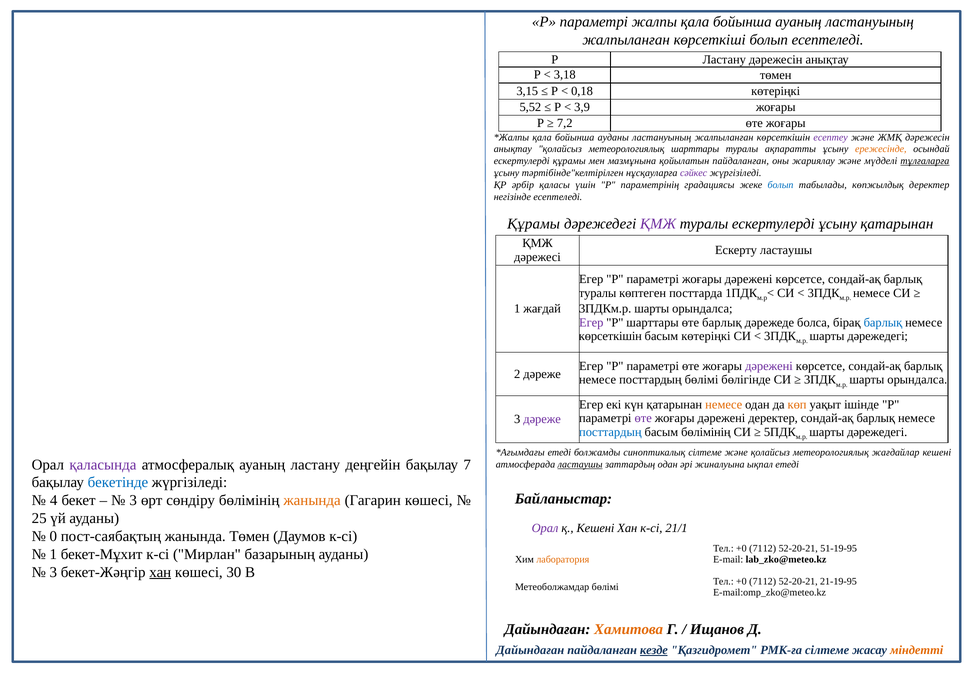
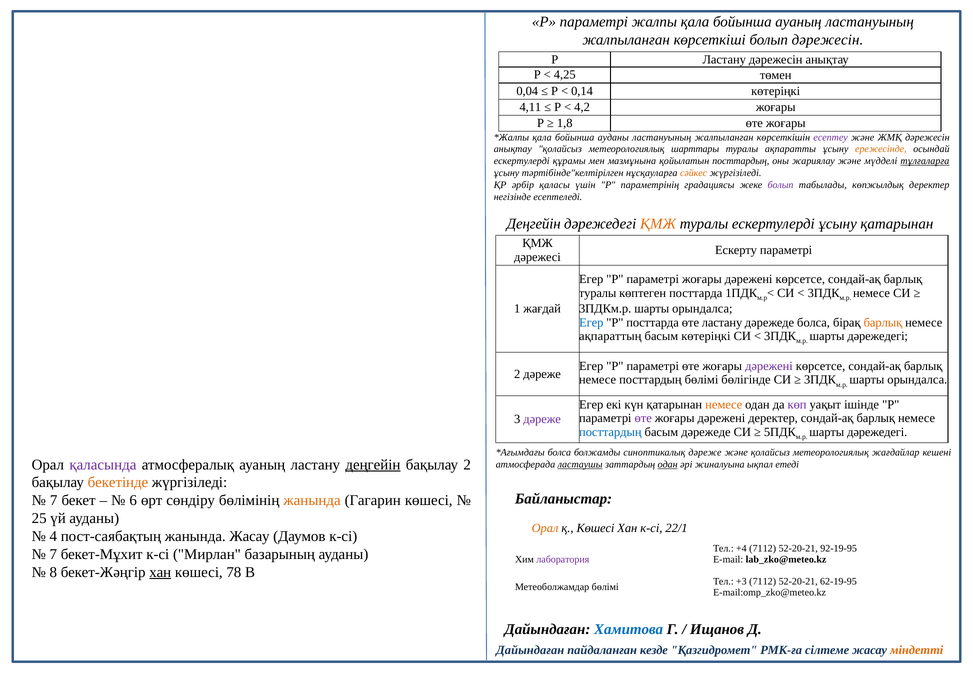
болып есептеледі: есептеледі -> дәрежесін
3,18: 3,18 -> 4,25
3,15: 3,15 -> 0,04
0,18: 0,18 -> 0,14
5,52: 5,52 -> 4,11
3,9: 3,9 -> 4,2
7,2: 7,2 -> 1,8
қойылатын пайдаланған: пайдаланған -> посттардың
сәйкес colour: purple -> orange
болып at (781, 185) colour: blue -> purple
Құрамы at (534, 224): Құрамы -> Деңгейін
ҚМЖ at (658, 224) colour: purple -> orange
Ескерту ластаушы: ластаушы -> параметрі
Егер at (591, 323) colour: purple -> blue
P шарттары: шарттары -> посттарда
өте барлық: барлық -> ластану
барлық at (883, 323) colour: blue -> orange
көрсеткішін at (610, 336): көрсеткішін -> ақпараттың
көп colour: orange -> purple
басым бөлімінің: бөлімінің -> дәрежеде
етеді at (559, 453): етеді -> болса
синоптикалық сілтеме: сілтеме -> дәреже
деңгейін at (373, 465) underline: none -> present
бақылау 7: 7 -> 2
одан at (668, 465) underline: none -> present
бекетінде colour: blue -> orange
4 at (54, 501): 4 -> 7
3 at (133, 501): 3 -> 6
Орал at (545, 528) colour: purple -> orange
қ Кешені: Кешені -> Көшесі
21/1: 21/1 -> 22/1
0: 0 -> 4
жанында Төмен: Төмен -> Жасау
+0 at (741, 549): +0 -> +4
51-19-95: 51-19-95 -> 92-19-95
1 at (53, 555): 1 -> 7
лаборатория colour: orange -> purple
3 at (53, 573): 3 -> 8
30: 30 -> 78
+0 at (741, 582): +0 -> +3
21-19-95: 21-19-95 -> 62-19-95
Хамитова colour: orange -> blue
кезде underline: present -> none
